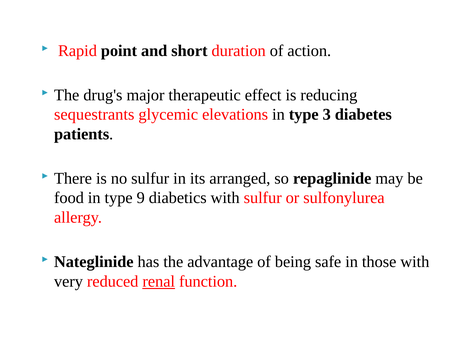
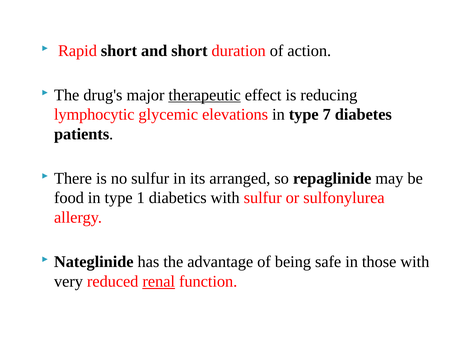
Rapid point: point -> short
therapeutic underline: none -> present
sequestrants: sequestrants -> lymphocytic
3: 3 -> 7
9: 9 -> 1
